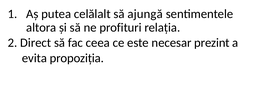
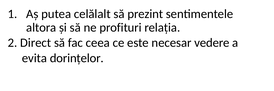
ajungă: ajungă -> prezint
prezint: prezint -> vedere
propoziția: propoziția -> dorințelor
